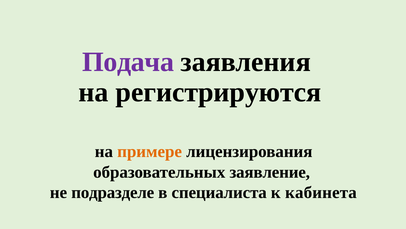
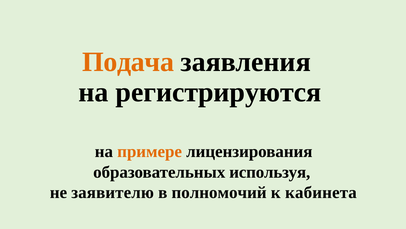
Подача colour: purple -> orange
заявление: заявление -> используя
подразделе: подразделе -> заявителю
специалиста: специалиста -> полномочий
